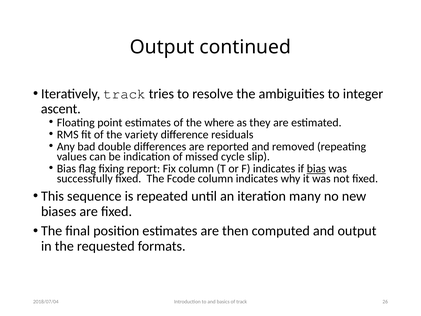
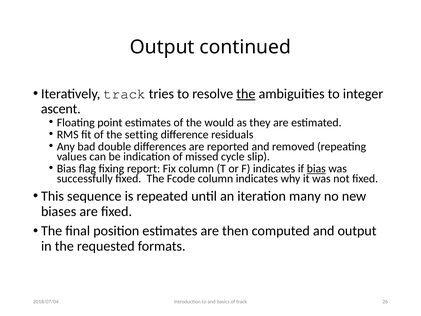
the at (246, 94) underline: none -> present
where: where -> would
variety: variety -> setting
